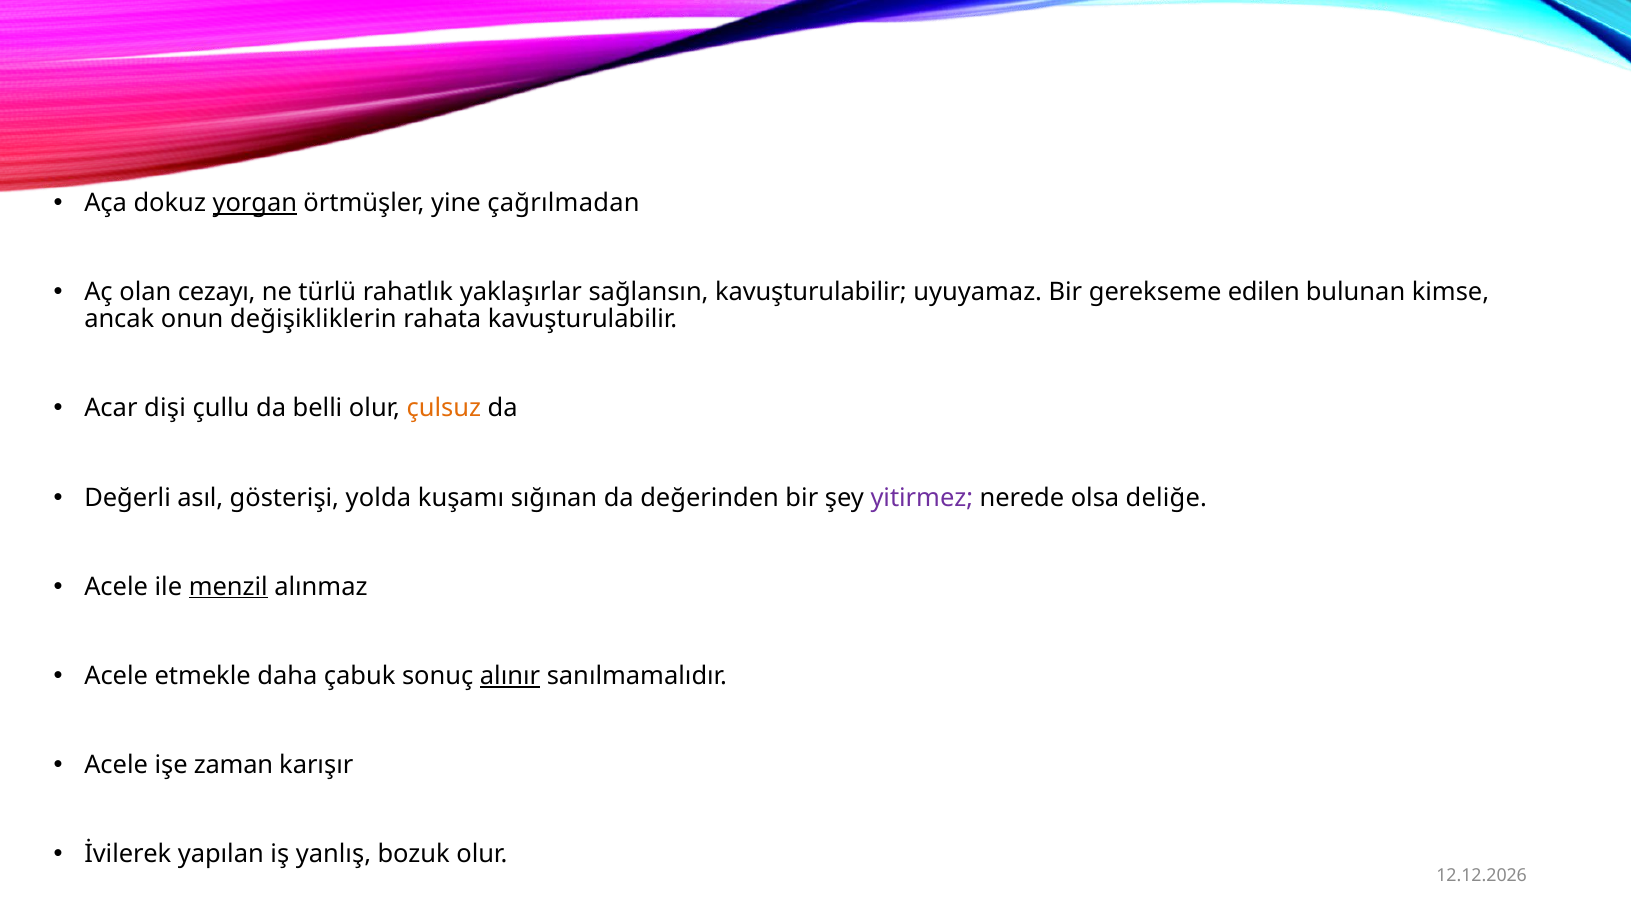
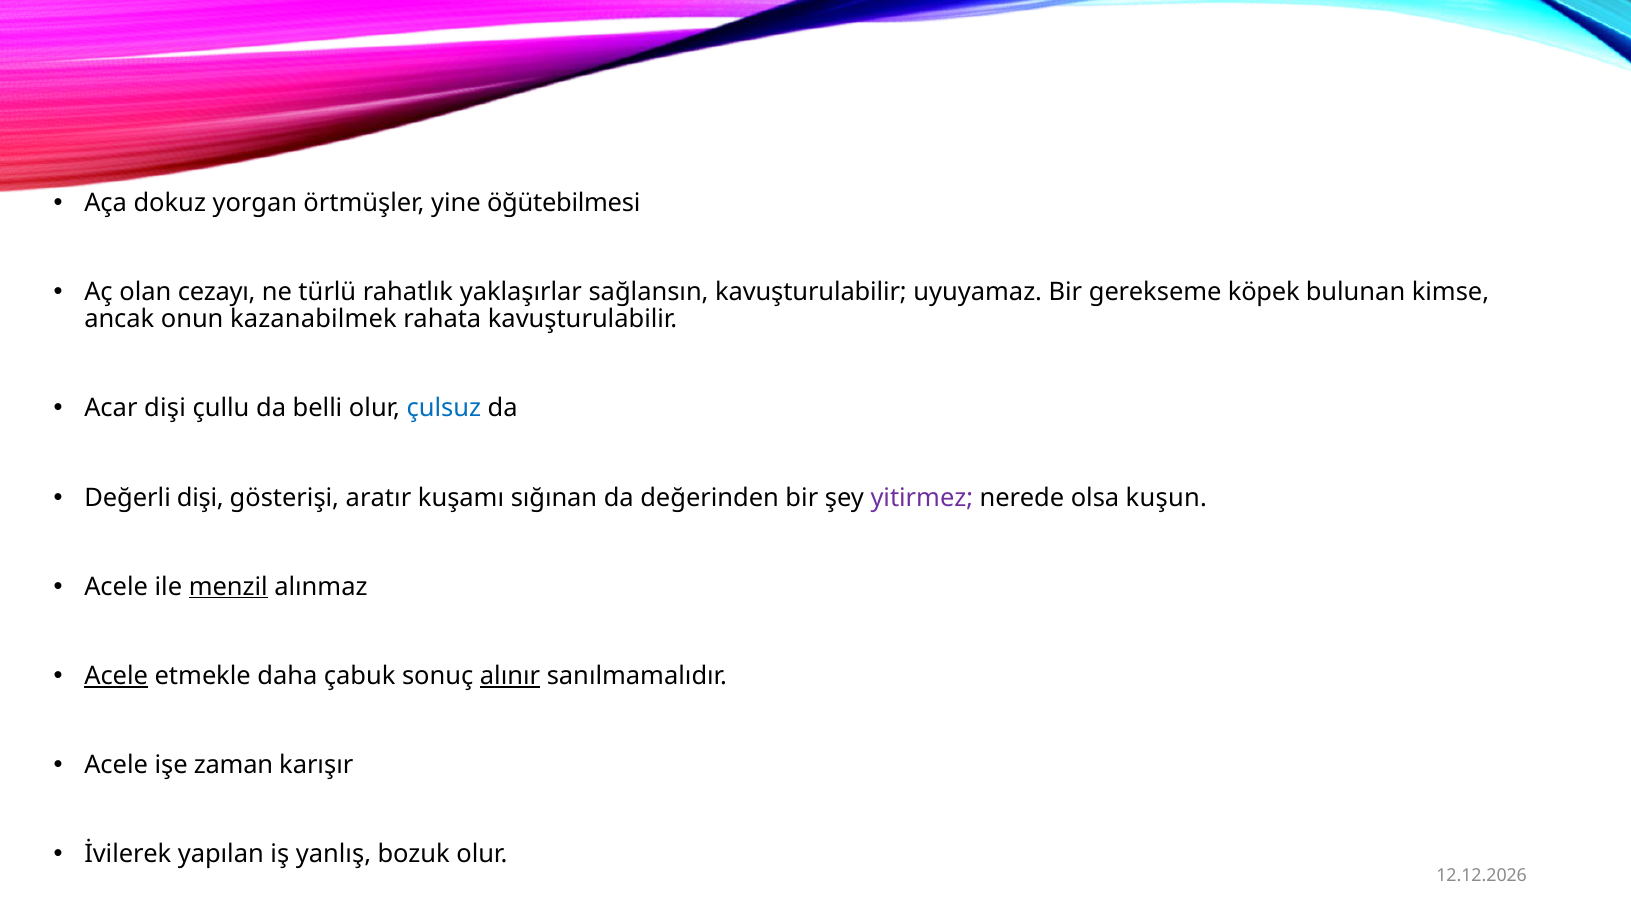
yorgan underline: present -> none
çağrılmadan: çağrılmadan -> öğütebilmesi
edilen: edilen -> köpek
değişikliklerin: değişikliklerin -> kazanabilmek
çulsuz colour: orange -> blue
Değerli asıl: asıl -> dişi
yolda: yolda -> aratır
deliğe: deliğe -> kuşun
Acele at (116, 675) underline: none -> present
